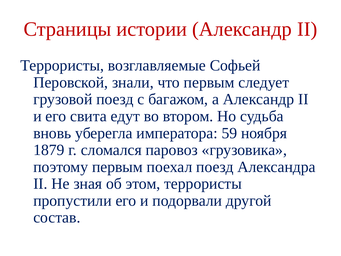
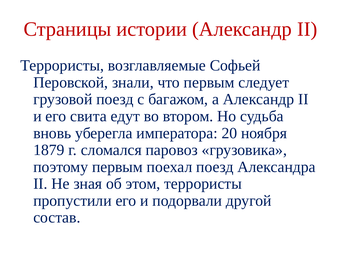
59: 59 -> 20
